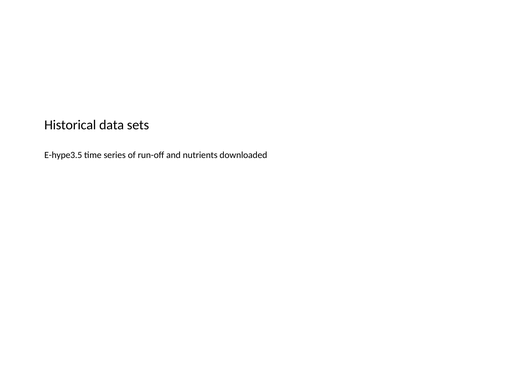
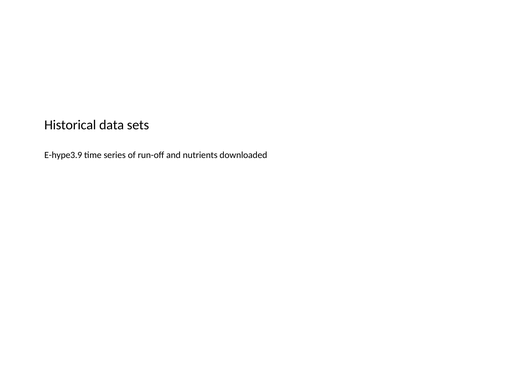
E-hype3.5: E-hype3.5 -> E-hype3.9
